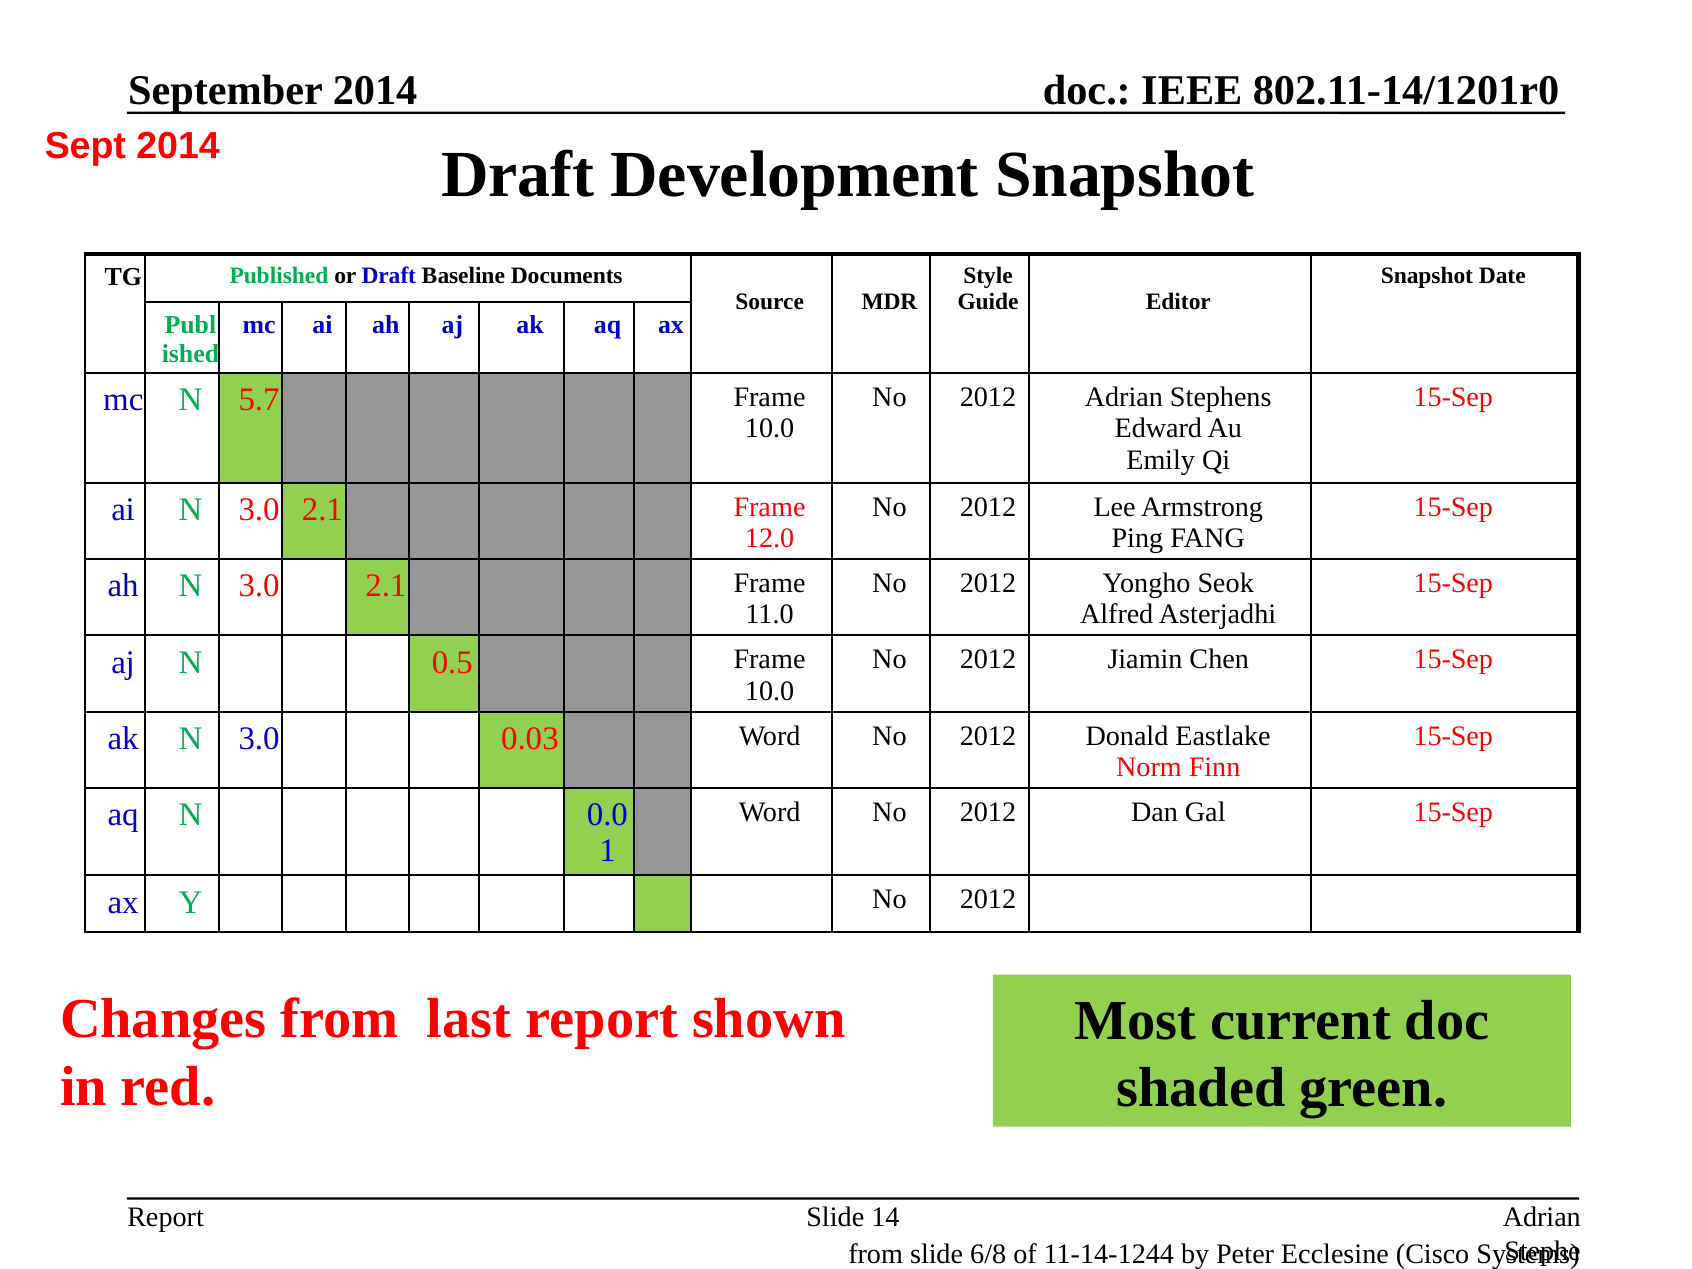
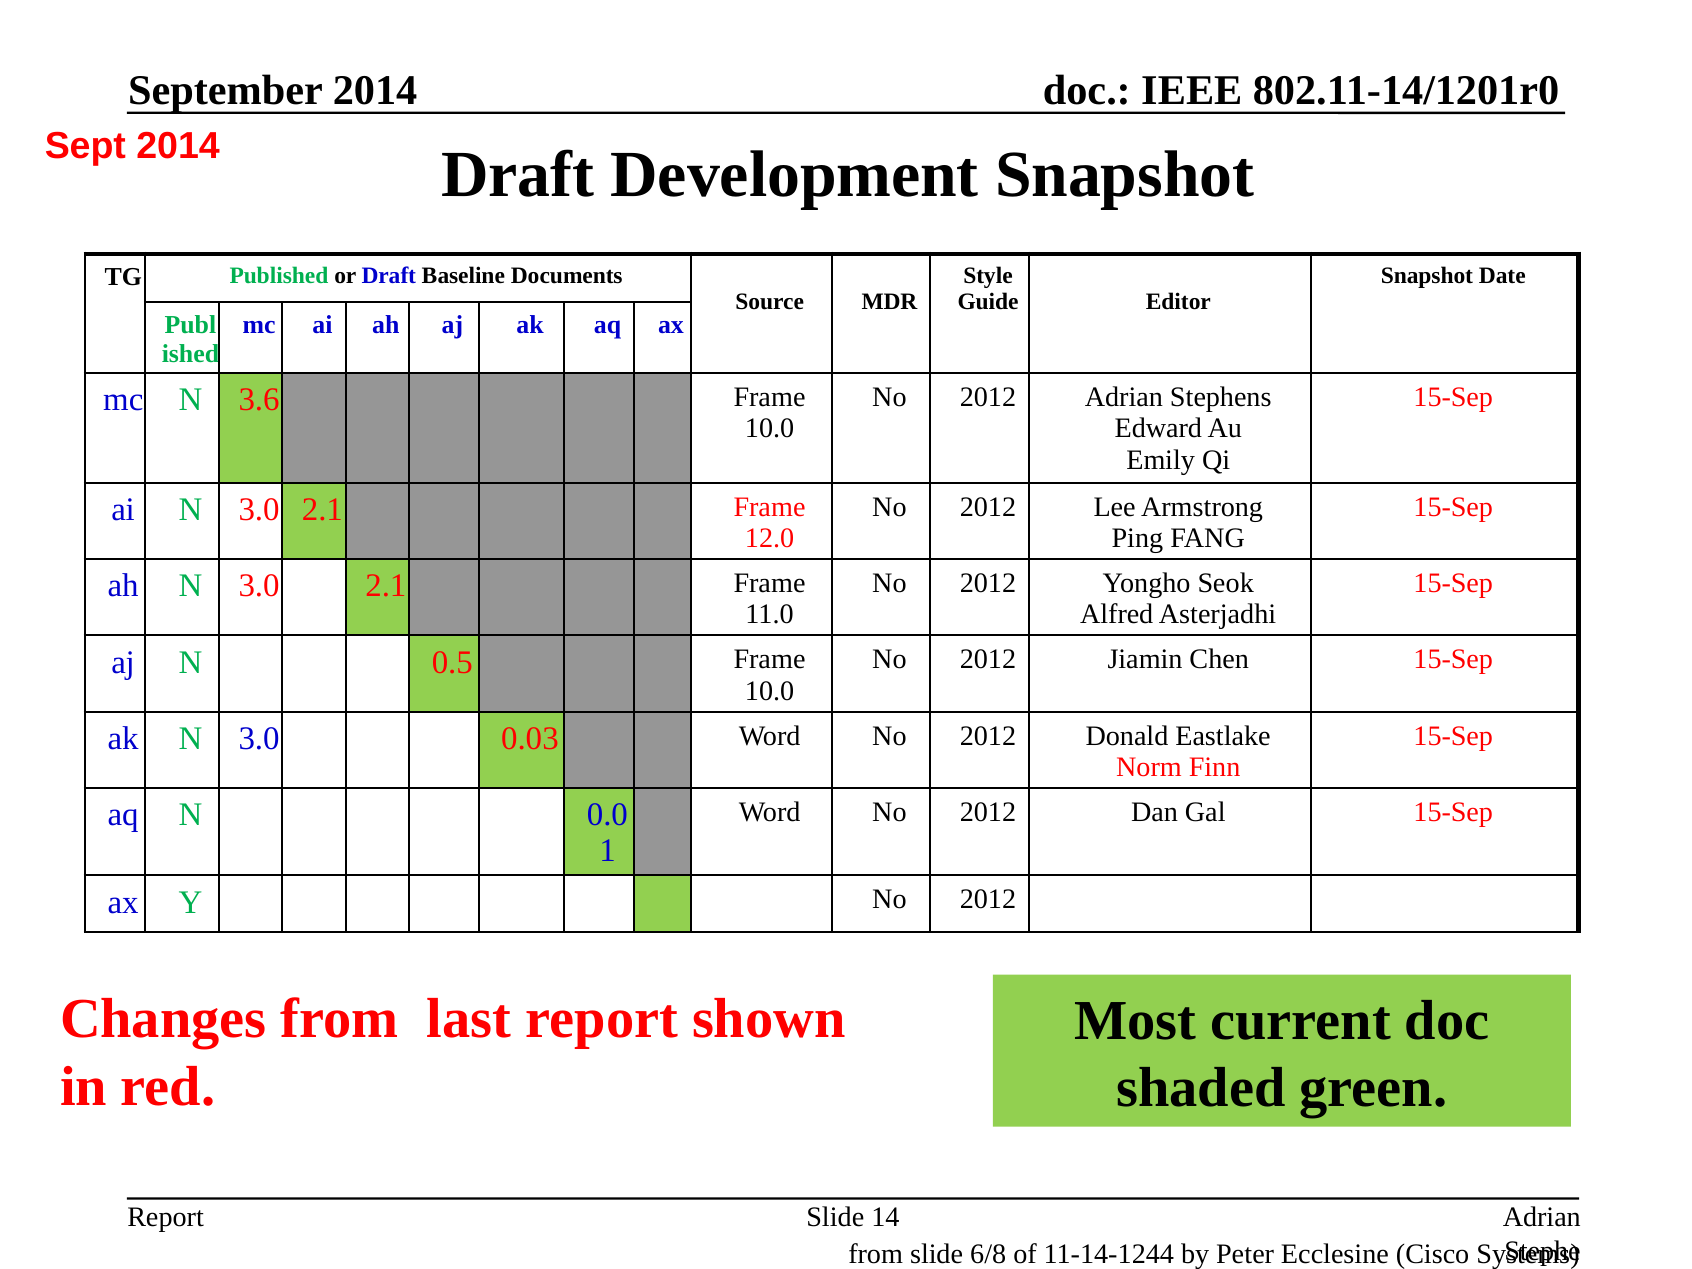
5.7: 5.7 -> 3.6
